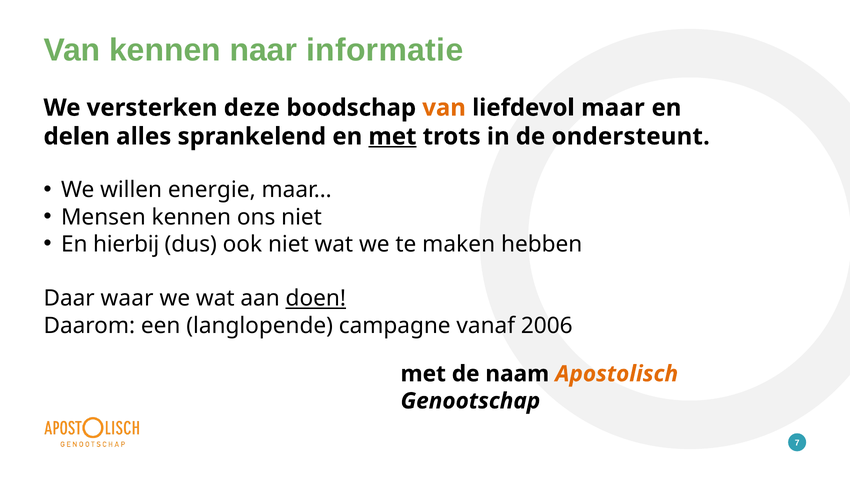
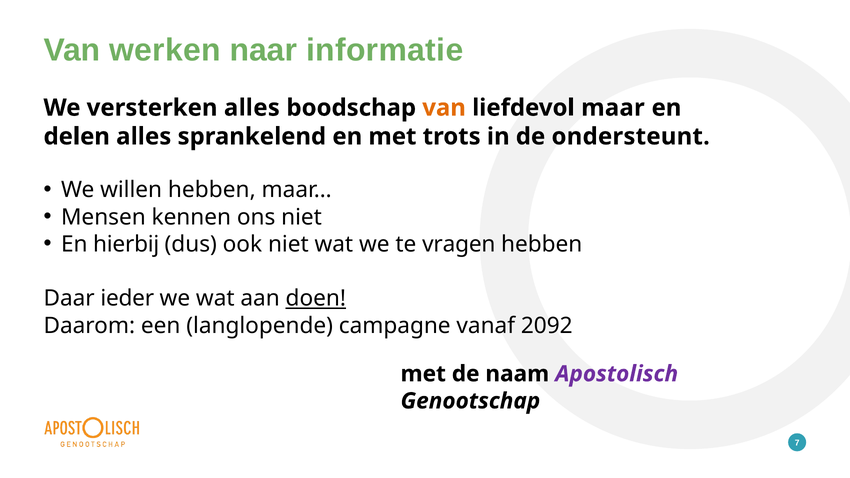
Van kennen: kennen -> werken
versterken deze: deze -> alles
met at (392, 137) underline: present -> none
willen energie: energie -> hebben
maken: maken -> vragen
waar: waar -> ieder
2006: 2006 -> 2092
Apostolisch colour: orange -> purple
